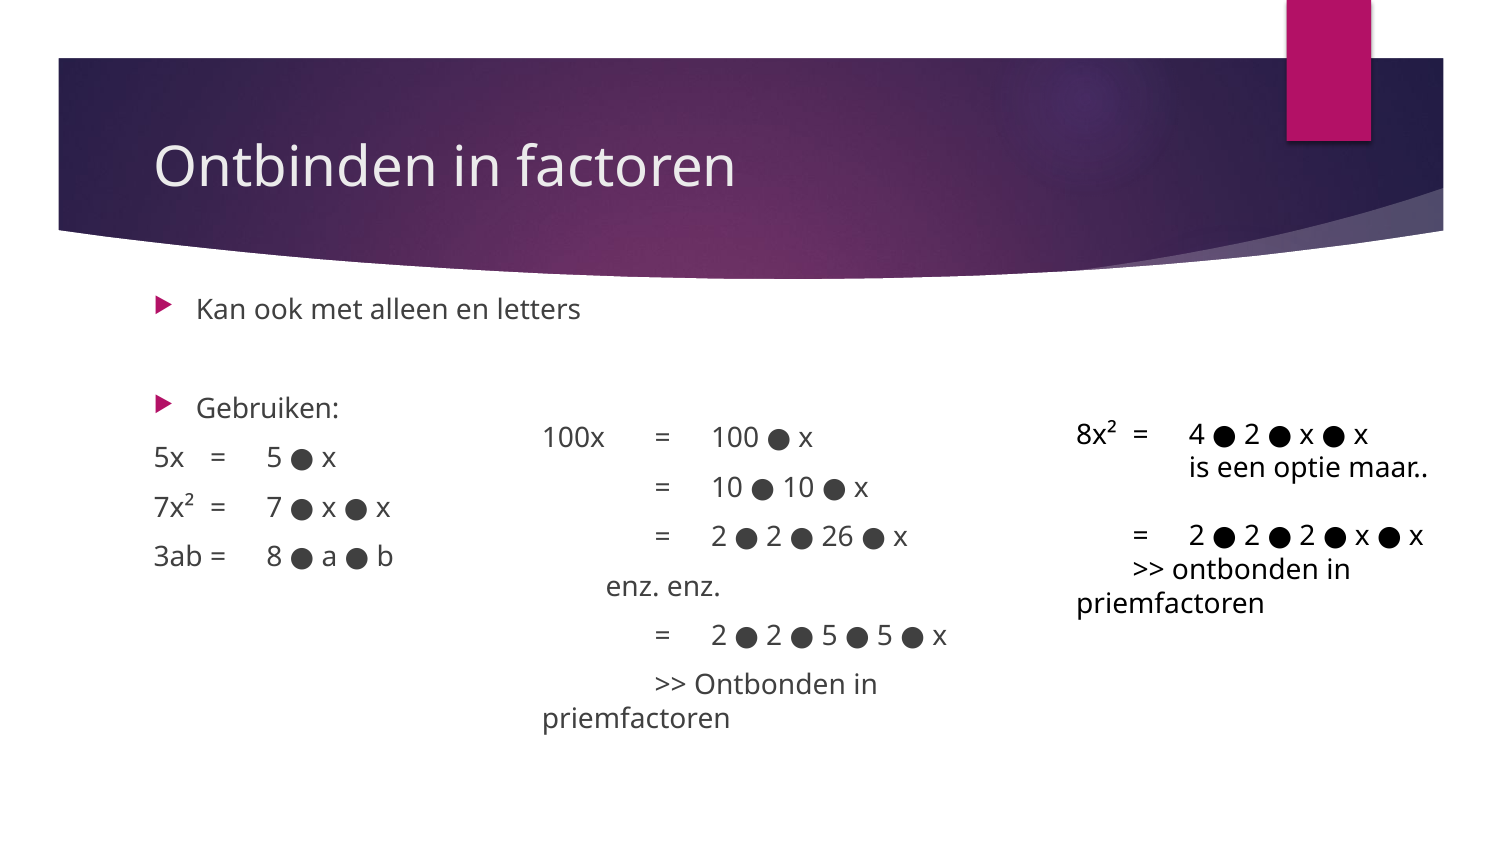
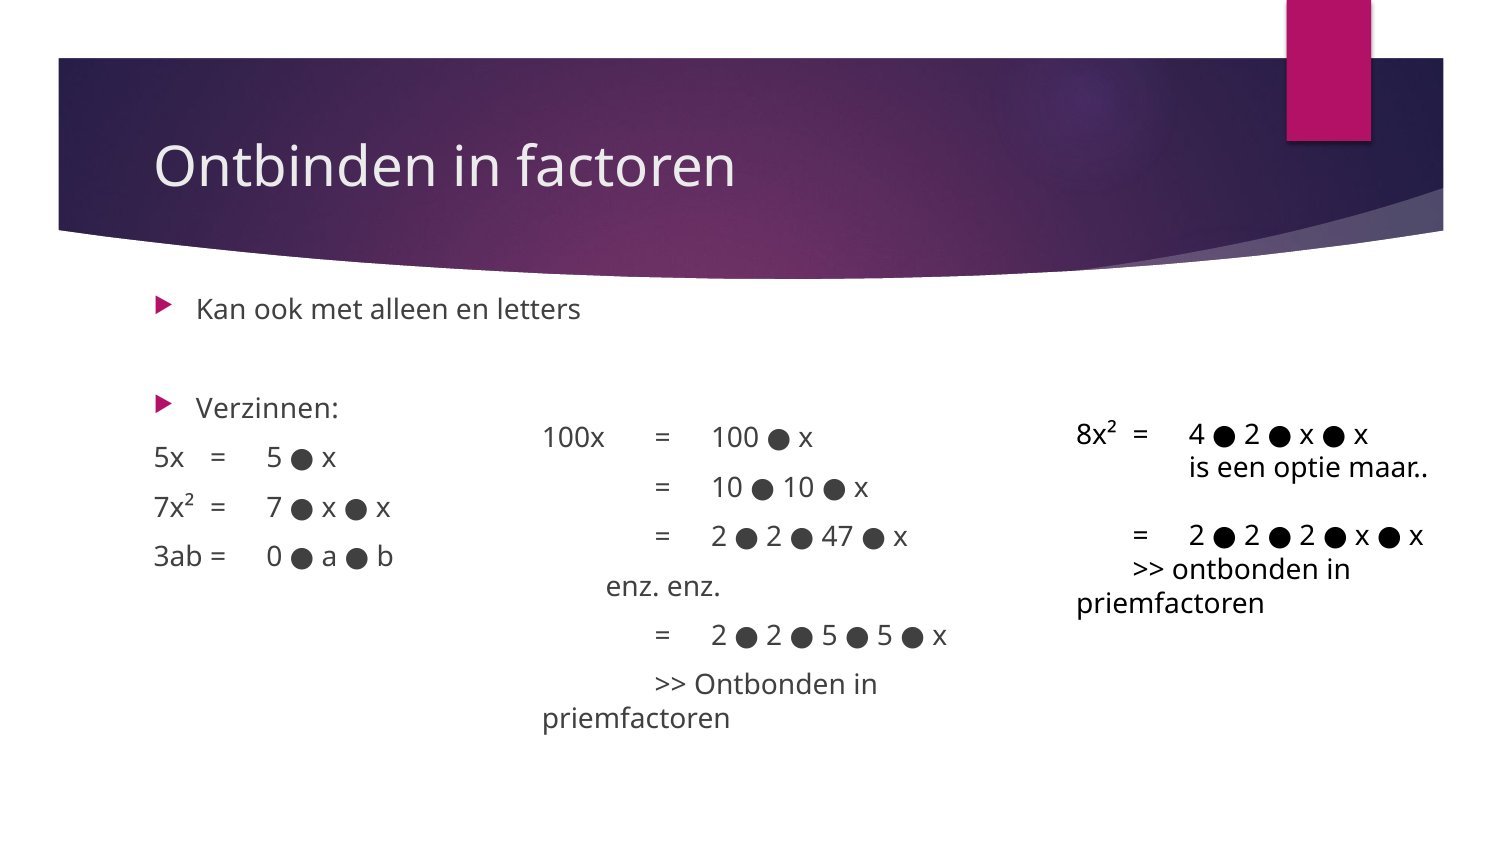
Gebruiken: Gebruiken -> Verzinnen
26: 26 -> 47
8: 8 -> 0
